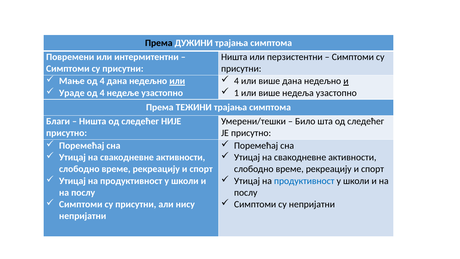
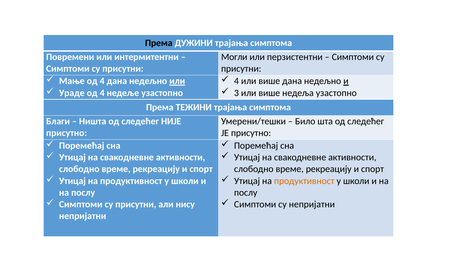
Ништа at (234, 57): Ништа -> Могли
1: 1 -> 3
продуктивност at (304, 181) colour: blue -> orange
